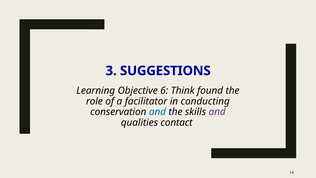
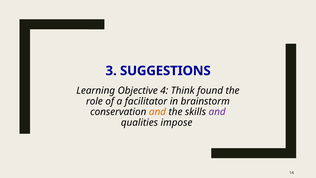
6: 6 -> 4
conducting: conducting -> brainstorm
and at (157, 112) colour: blue -> orange
contact: contact -> impose
